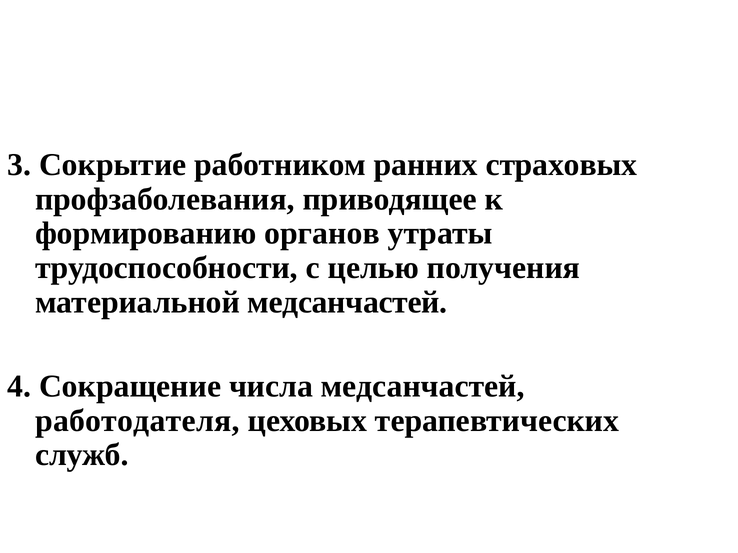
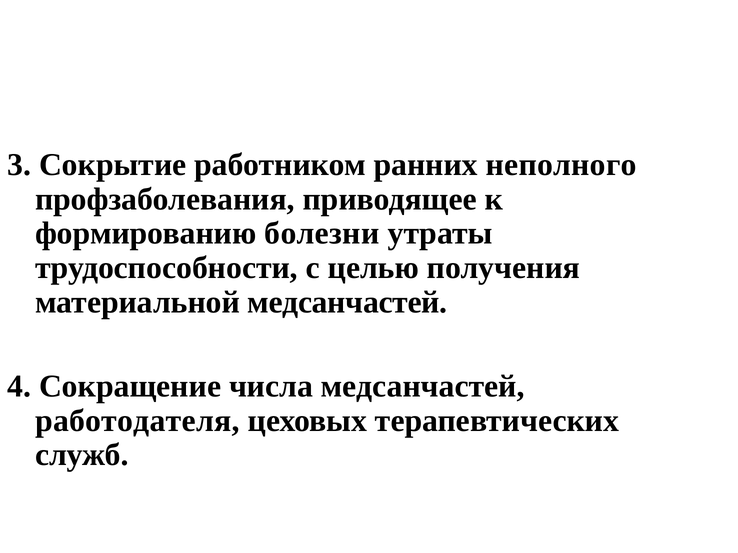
страховых: страховых -> неполного
органов: органов -> болезни
